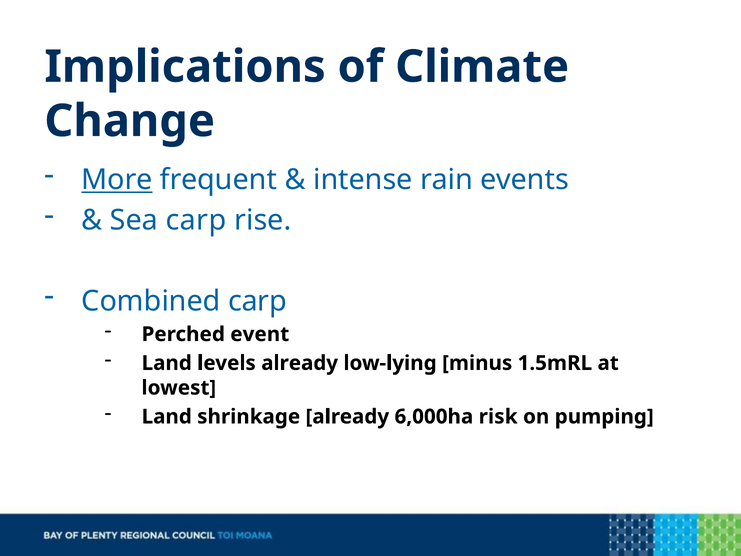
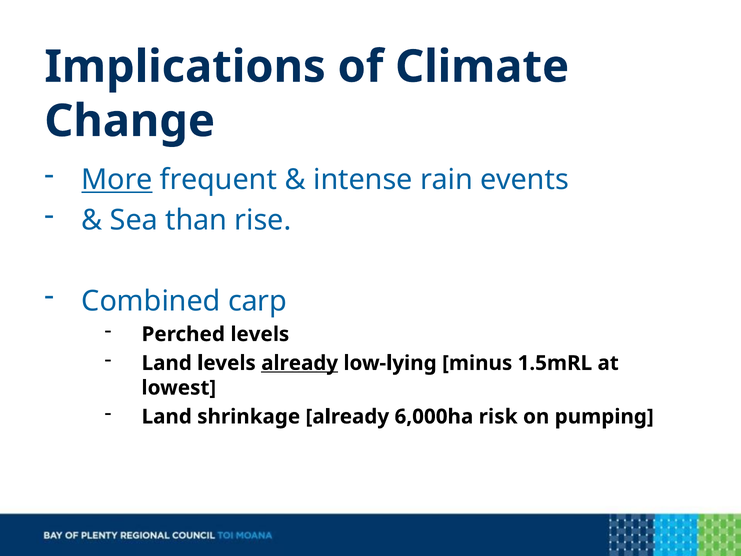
Sea carp: carp -> than
Perched event: event -> levels
already at (300, 363) underline: none -> present
